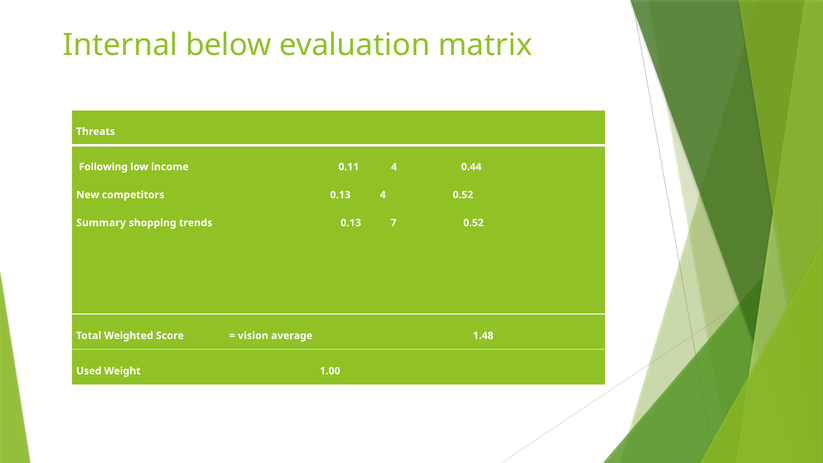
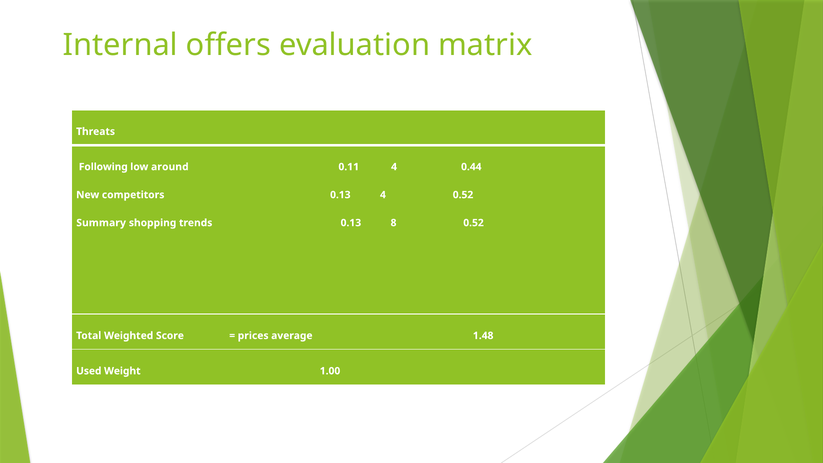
below: below -> offers
income: income -> around
7: 7 -> 8
vision: vision -> prices
